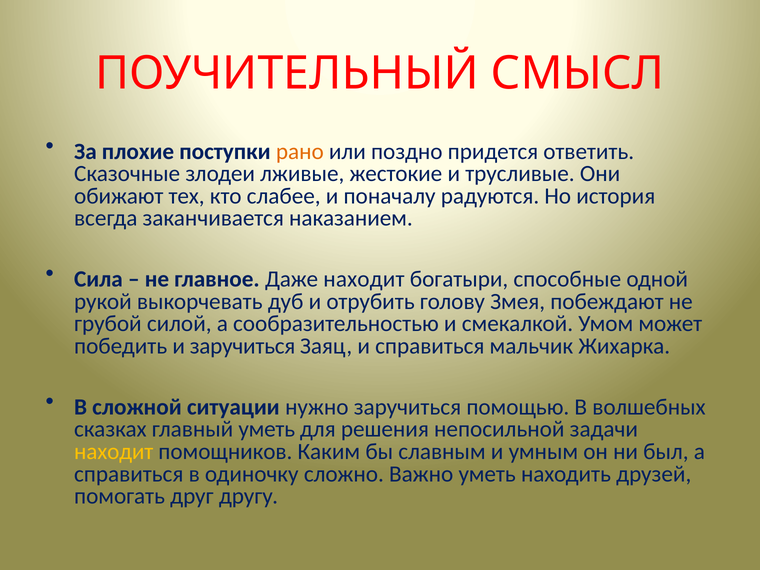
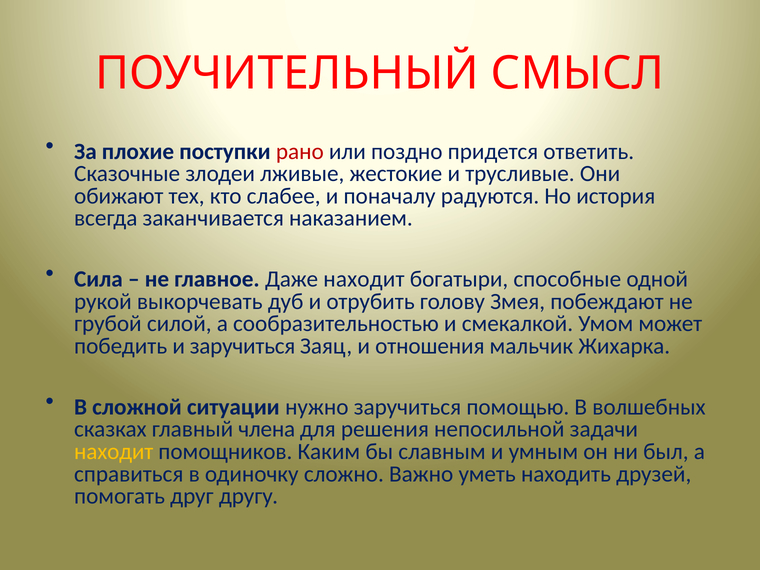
рано colour: orange -> red
и справиться: справиться -> отношения
главный уметь: уметь -> члена
